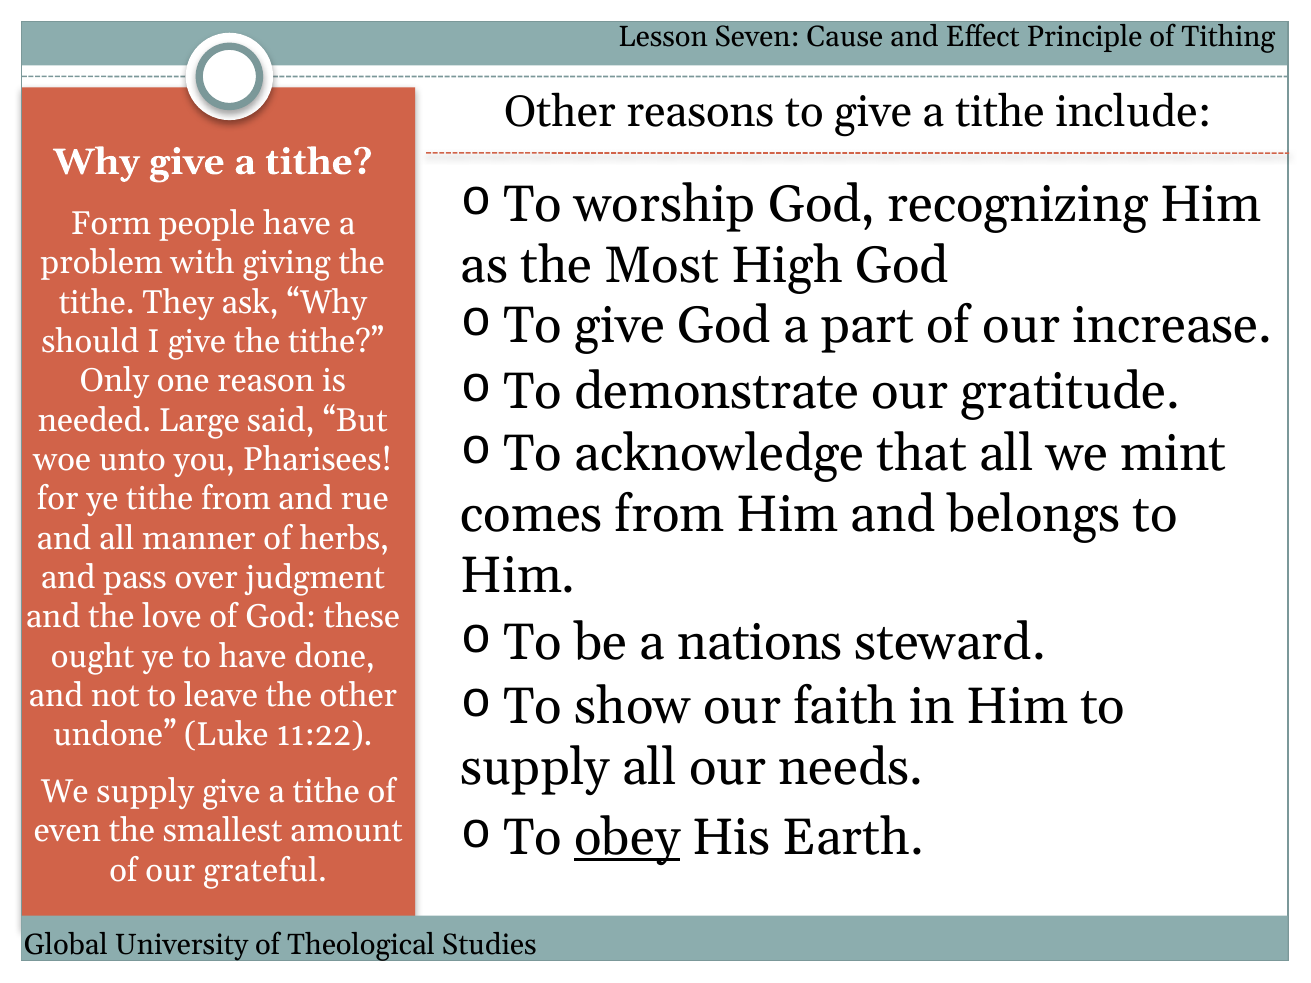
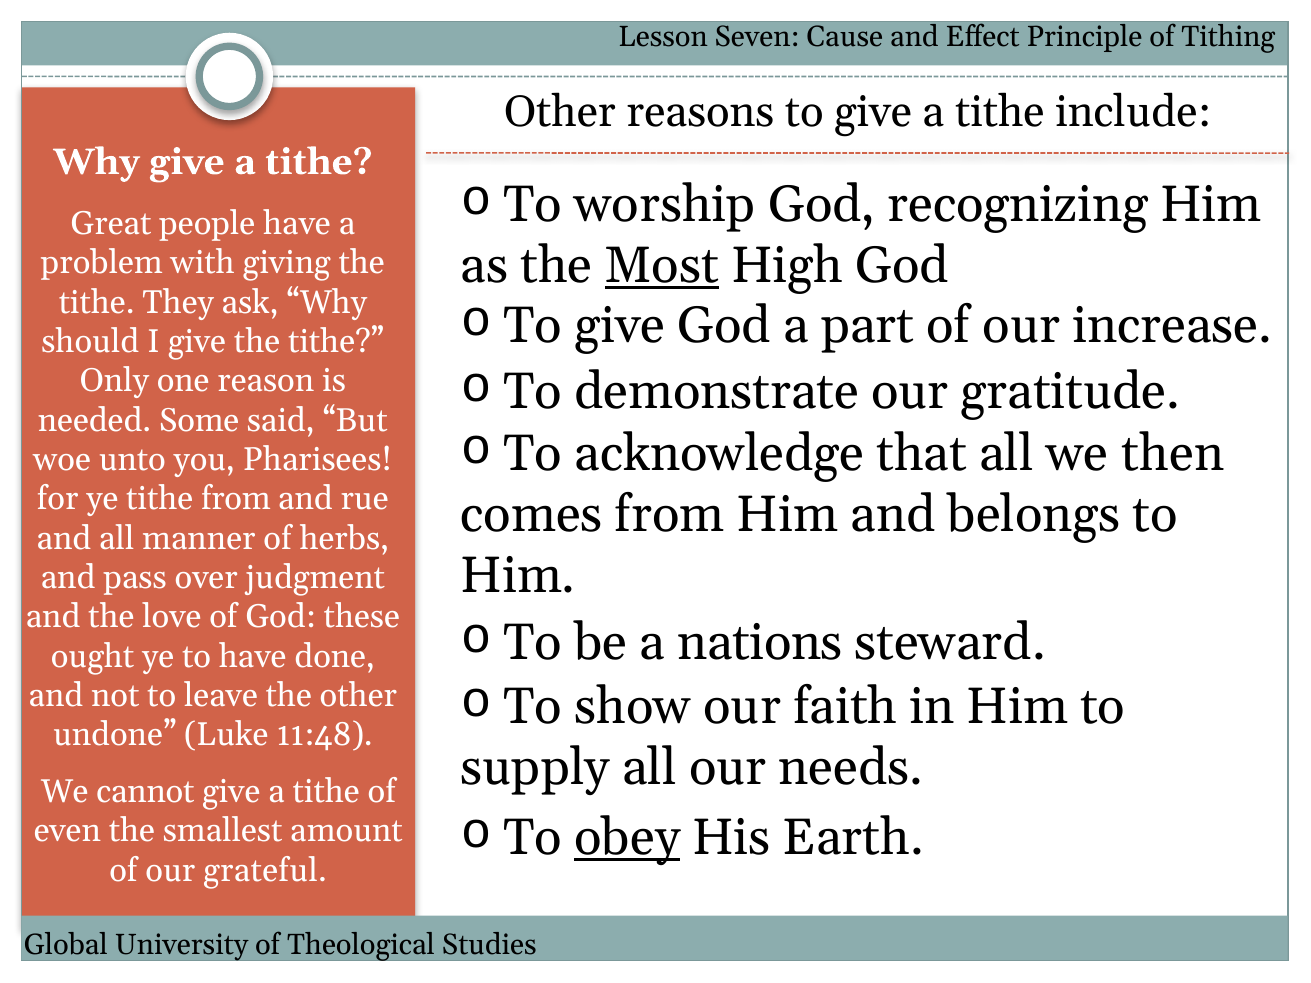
Form: Form -> Great
Most underline: none -> present
Large: Large -> Some
mint: mint -> then
11:22: 11:22 -> 11:48
We supply: supply -> cannot
